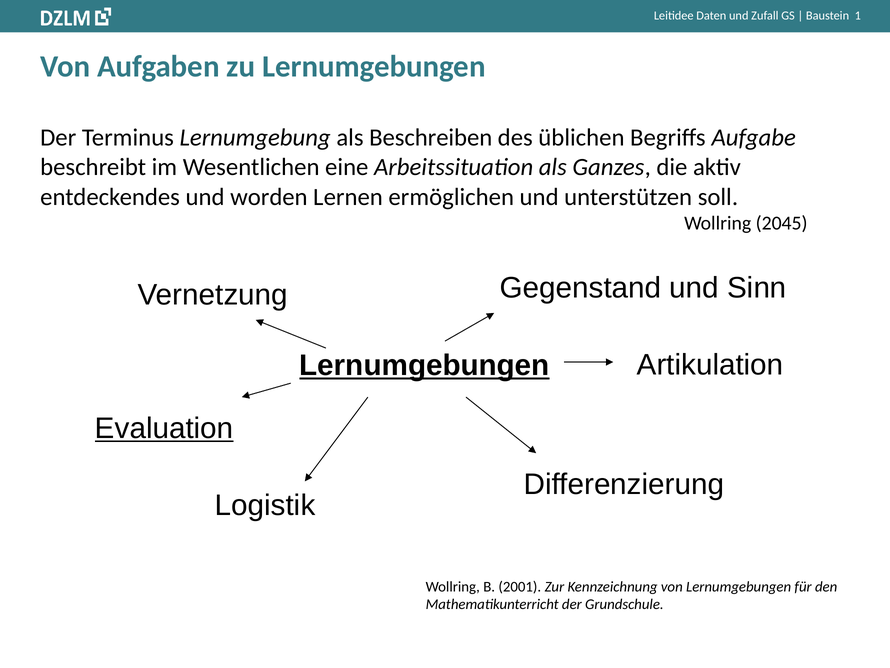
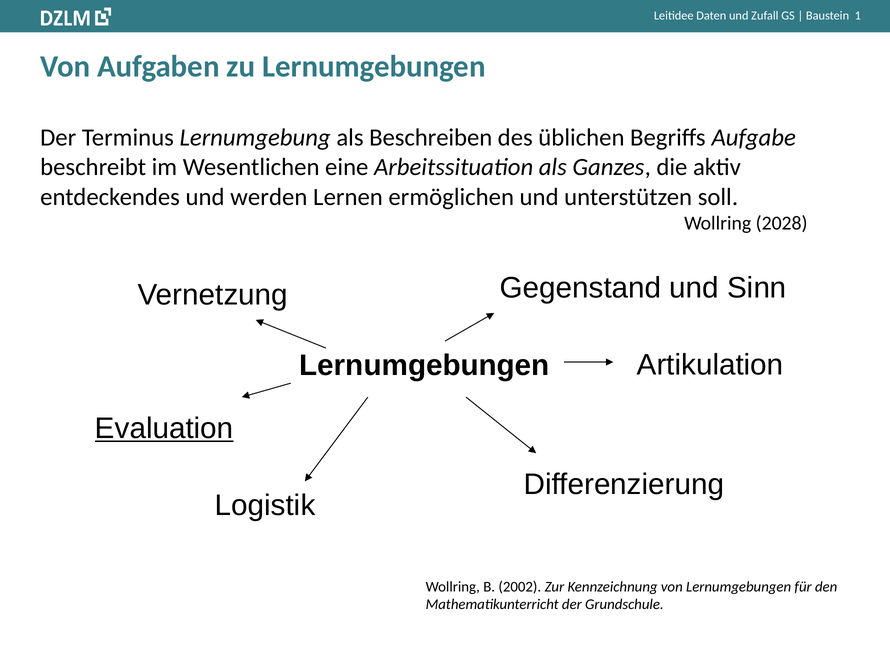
worden: worden -> werden
2045: 2045 -> 2028
Lernumgebungen at (424, 365) underline: present -> none
2001: 2001 -> 2002
